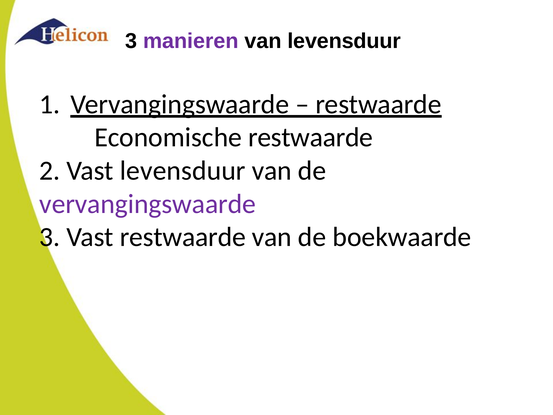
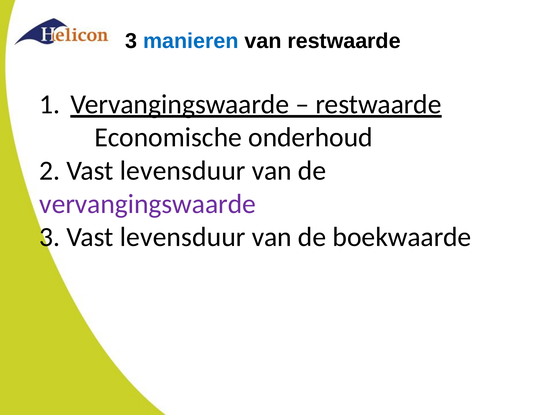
manieren colour: purple -> blue
van levensduur: levensduur -> restwaarde
Economische restwaarde: restwaarde -> onderhoud
3 Vast restwaarde: restwaarde -> levensduur
